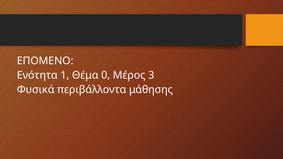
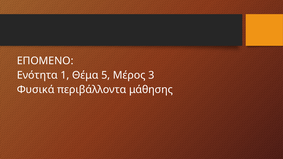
0: 0 -> 5
